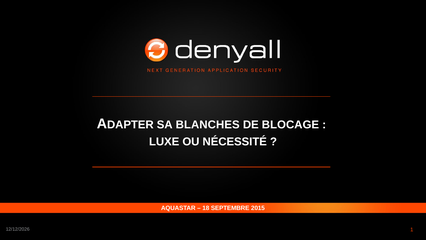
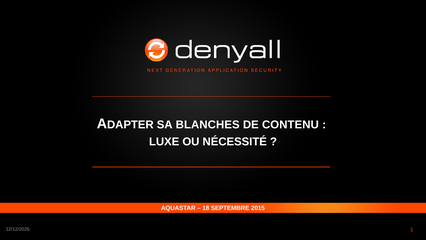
BLOCAGE: BLOCAGE -> CONTENU
